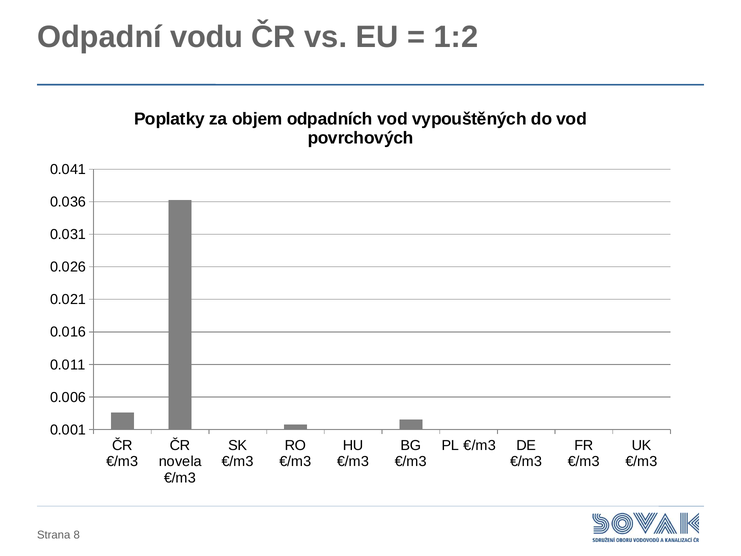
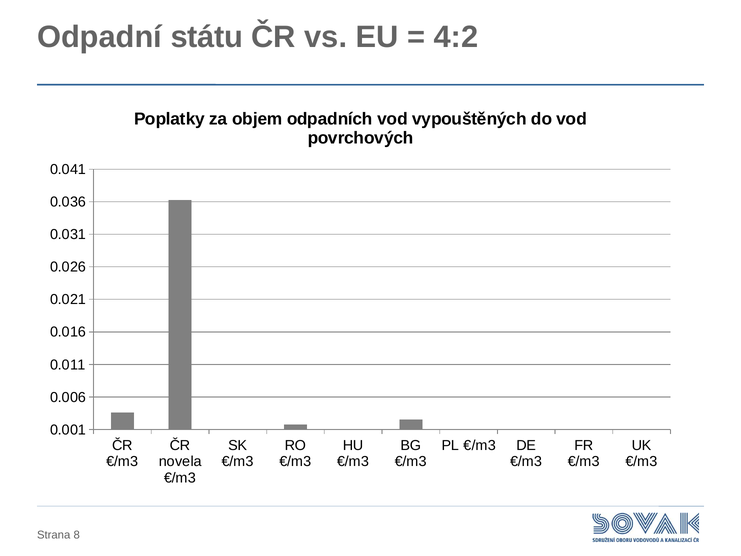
vodu: vodu -> státu
1:2: 1:2 -> 4:2
